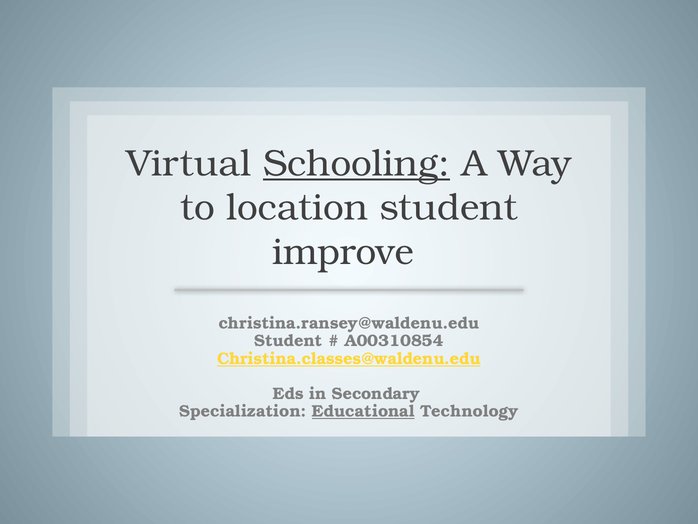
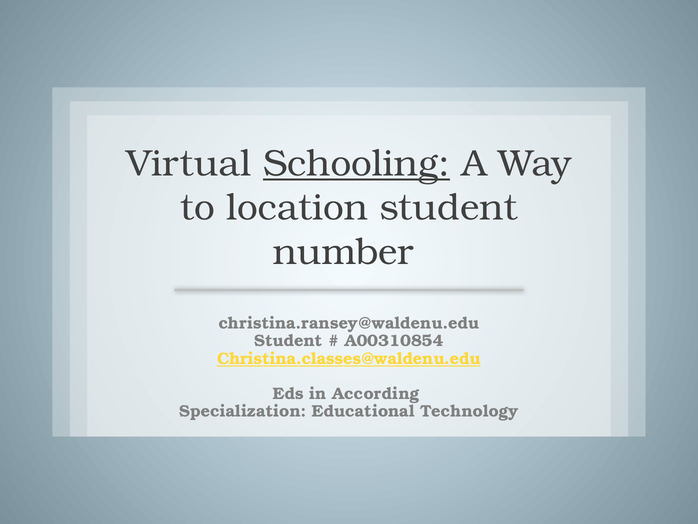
improve: improve -> number
Secondary: Secondary -> According
Educational underline: present -> none
